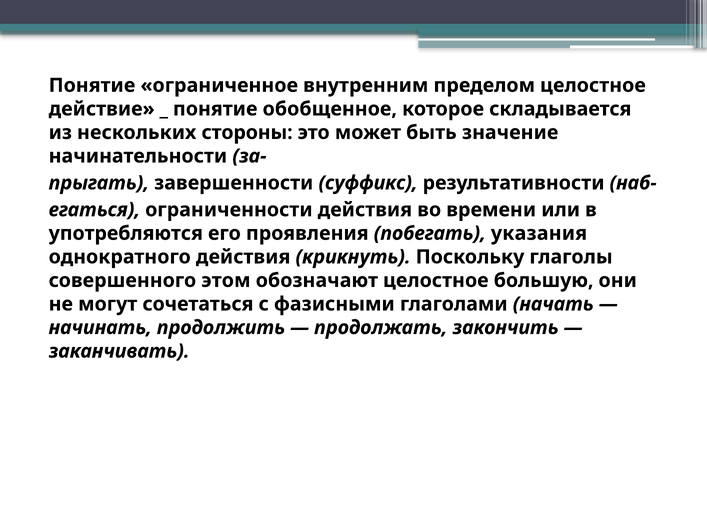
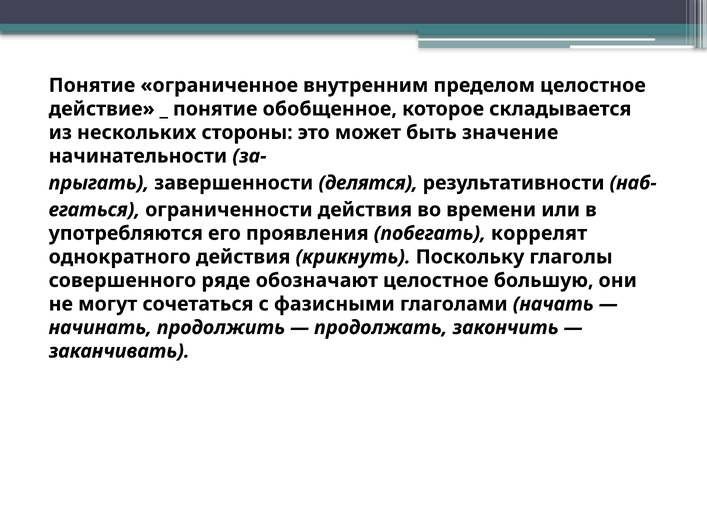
суффикс: суффикс -> делятся
указания: указания -> коррелят
этом: этом -> ряде
